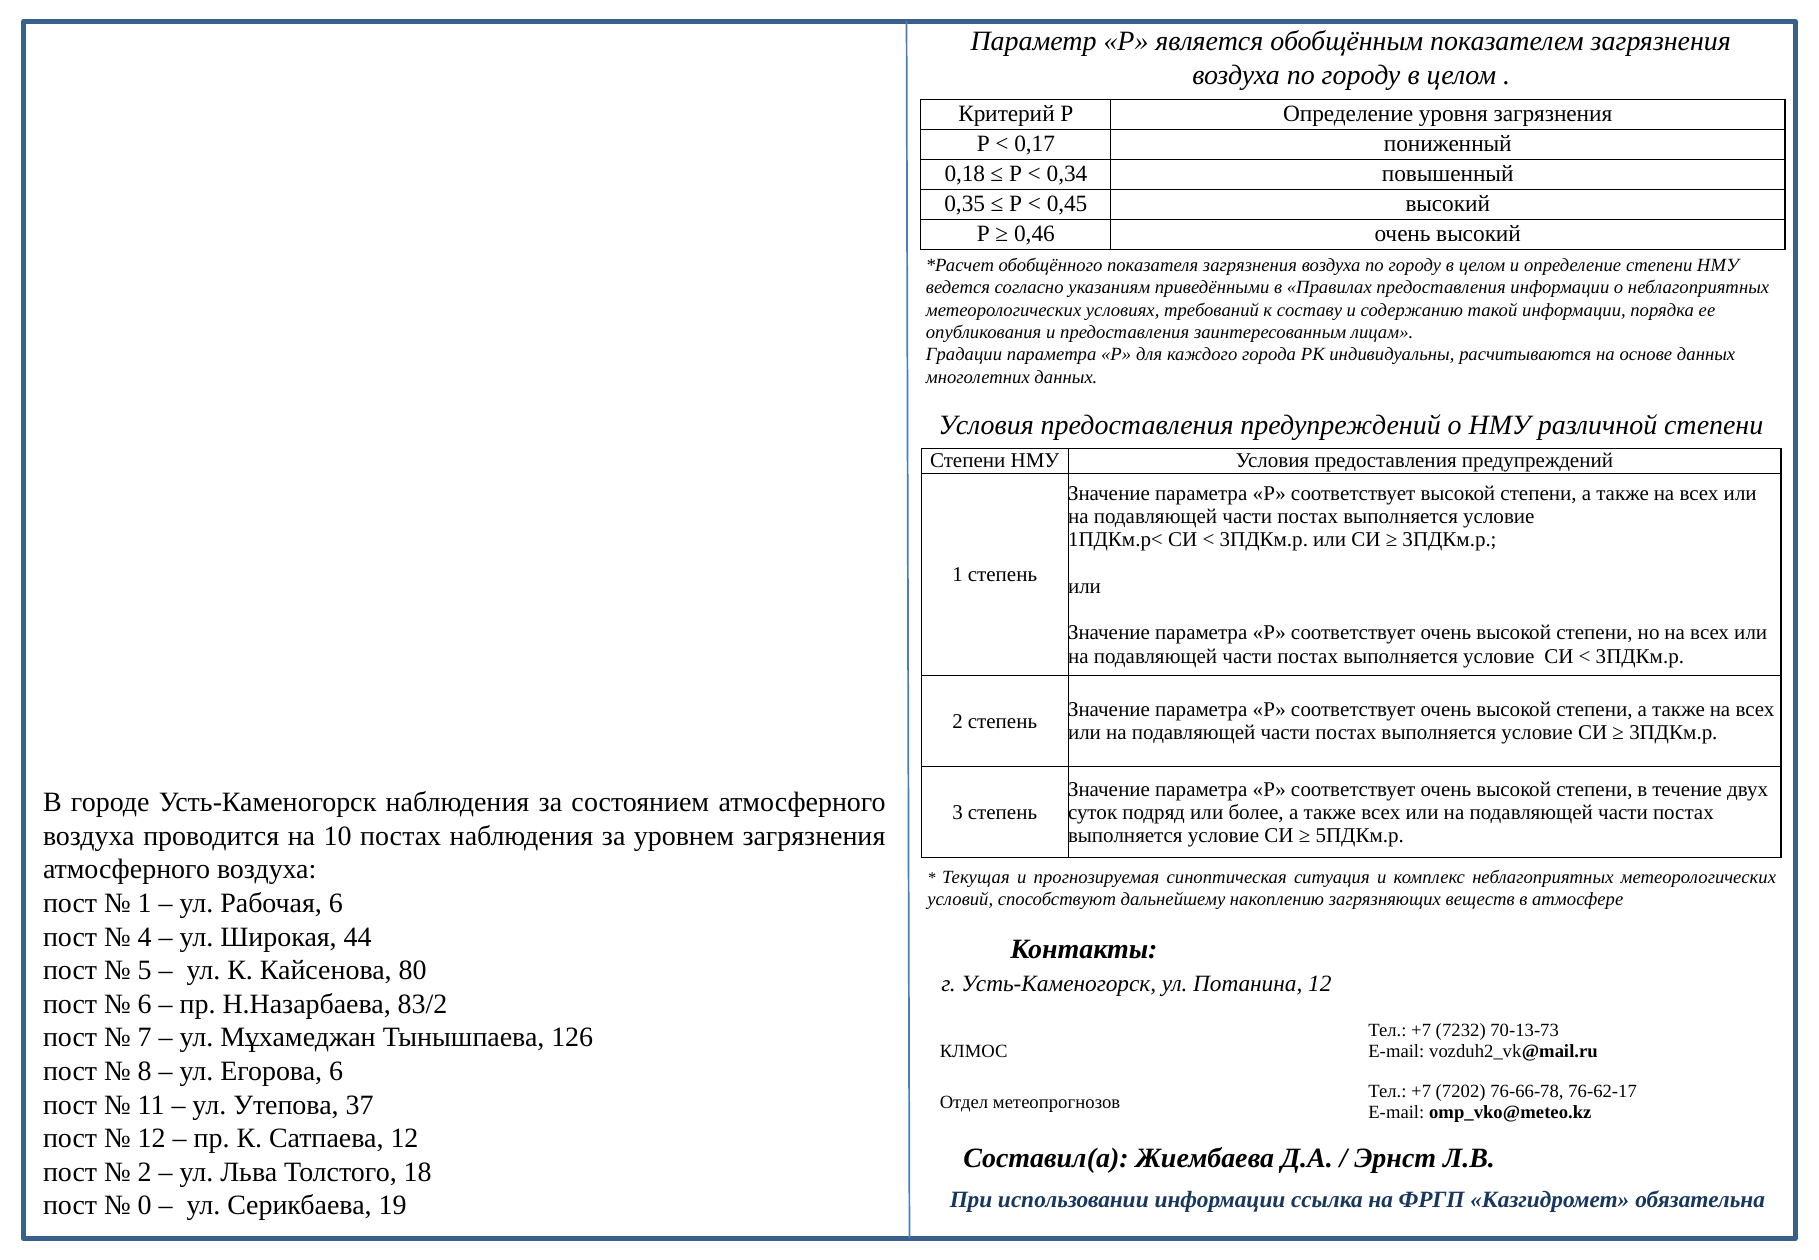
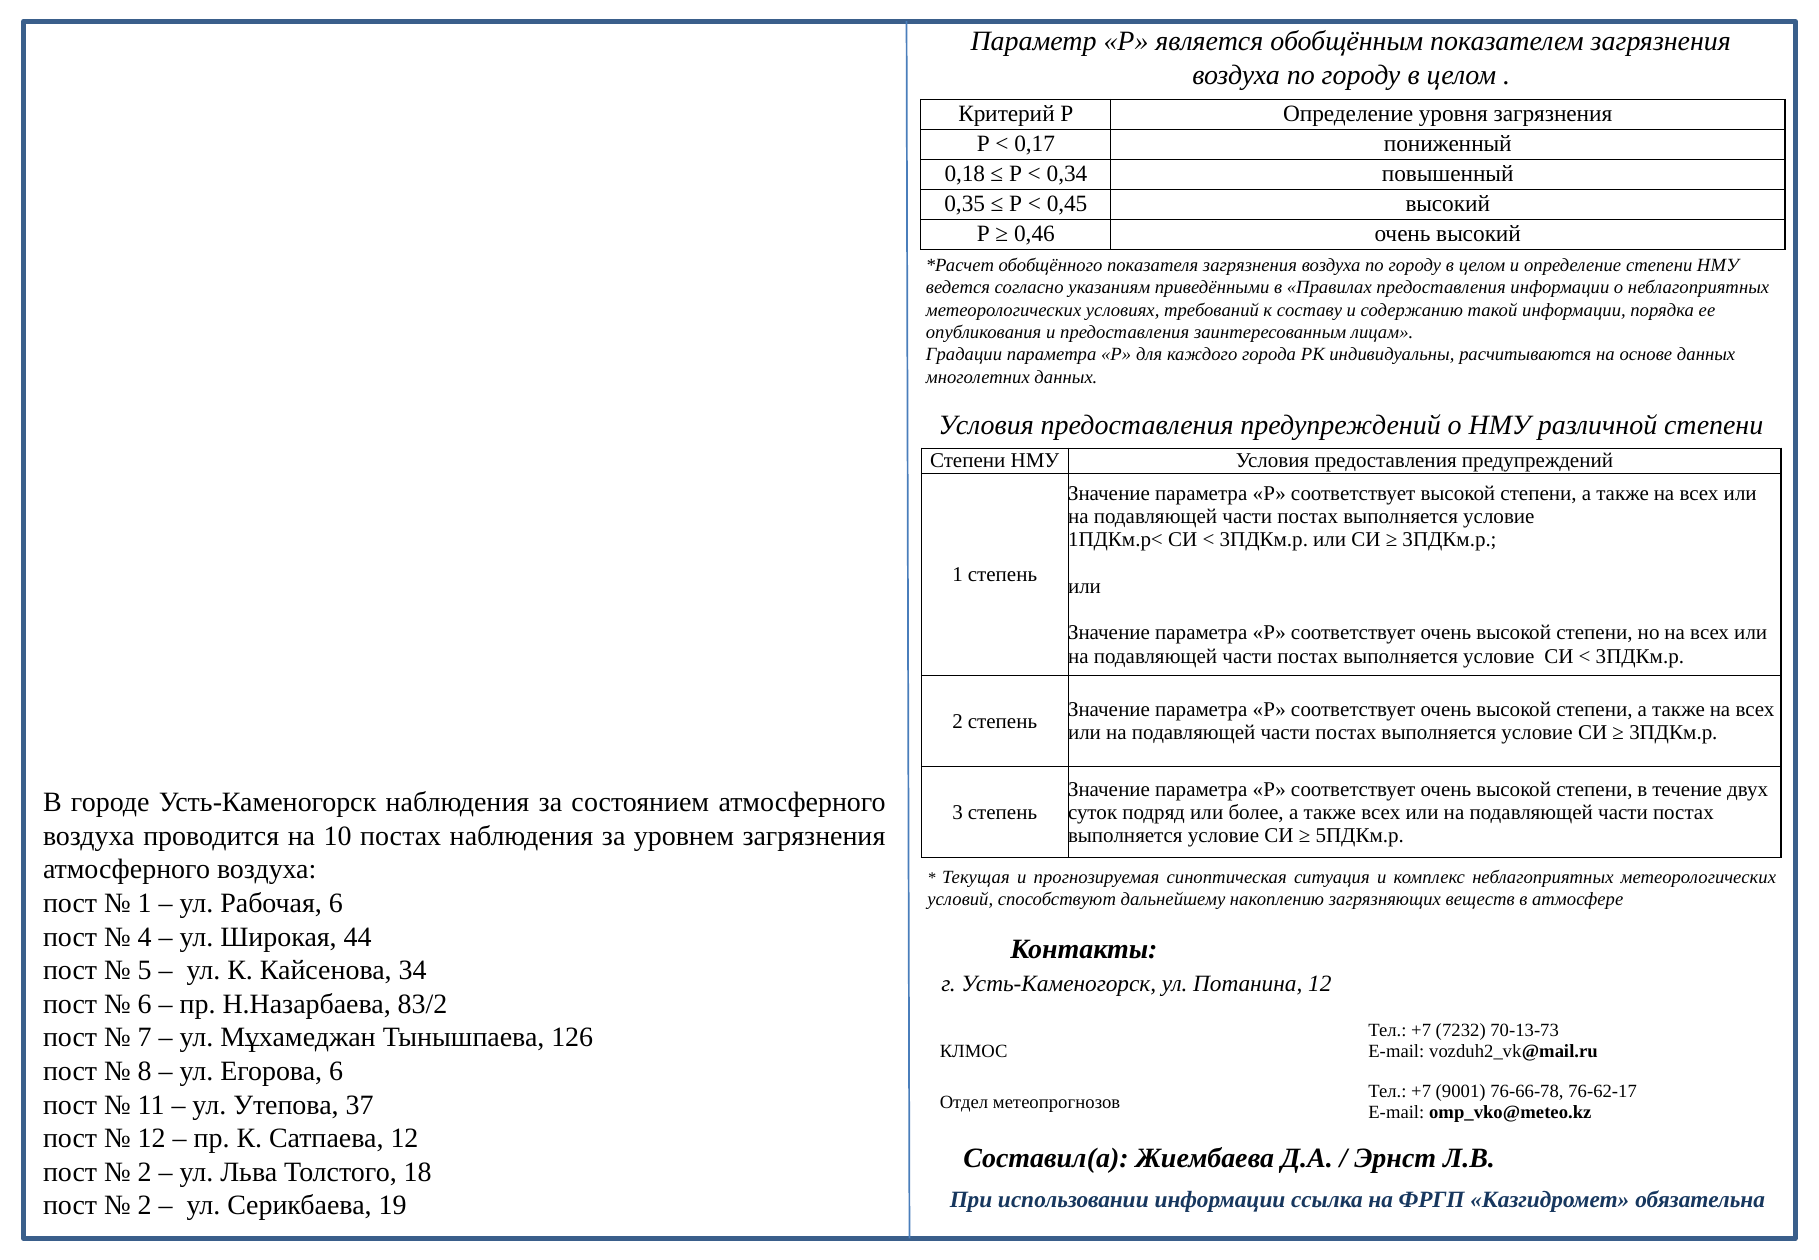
80: 80 -> 34
7202: 7202 -> 9001
0 at (145, 1205): 0 -> 2
